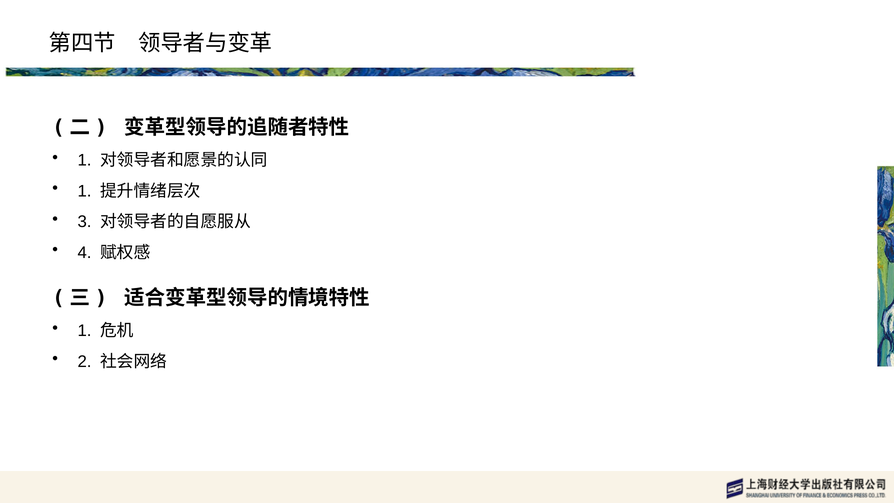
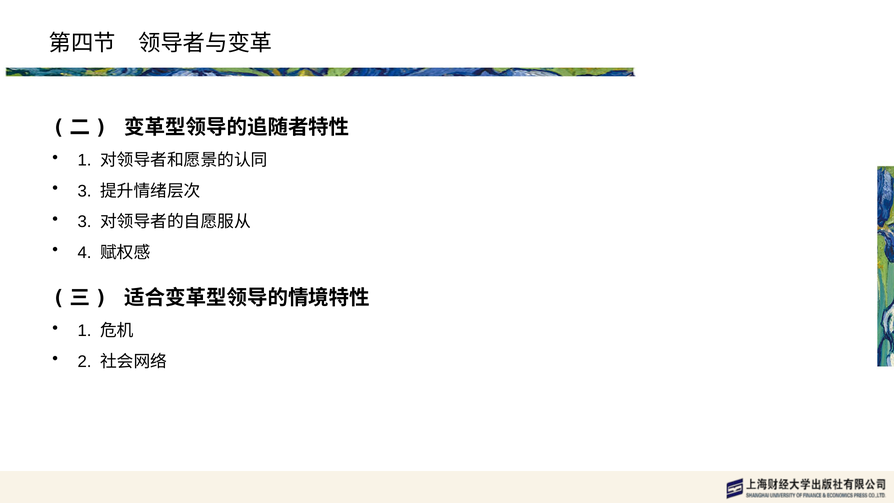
1 at (84, 191): 1 -> 3
